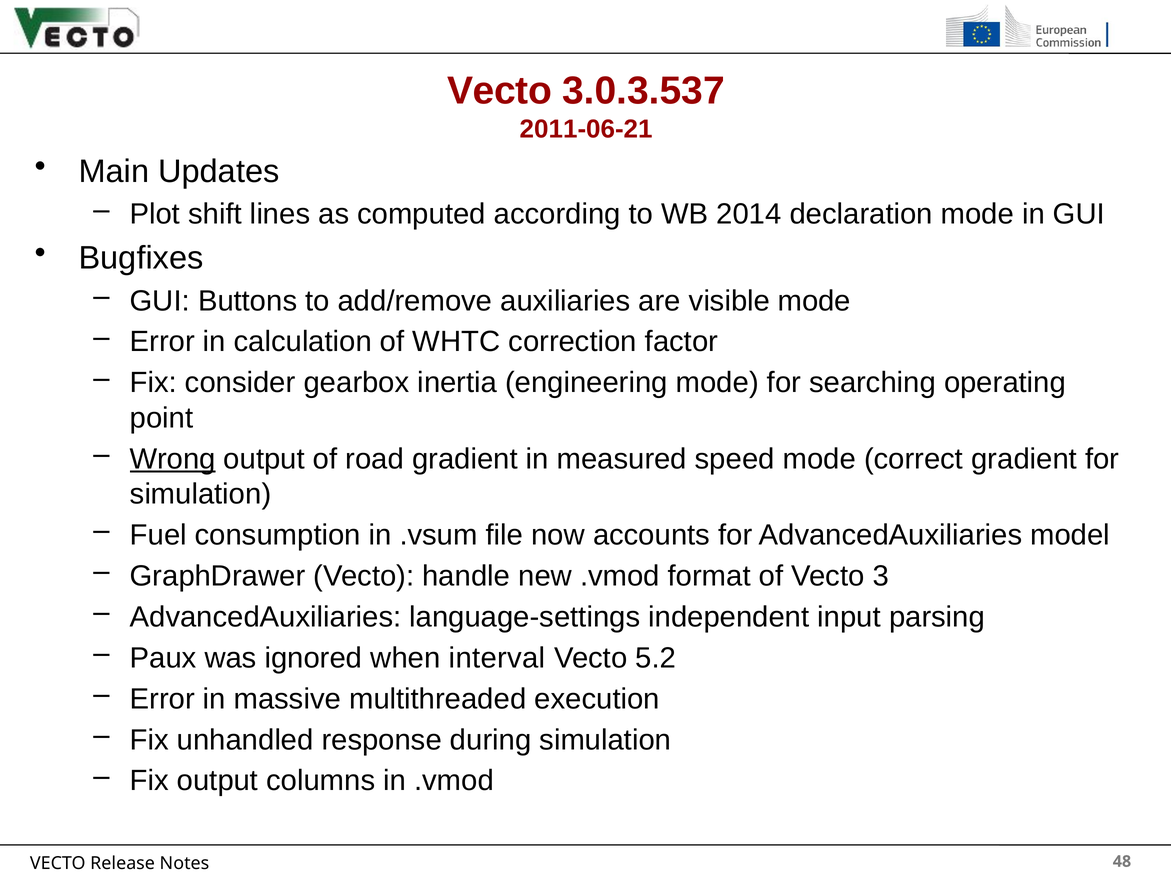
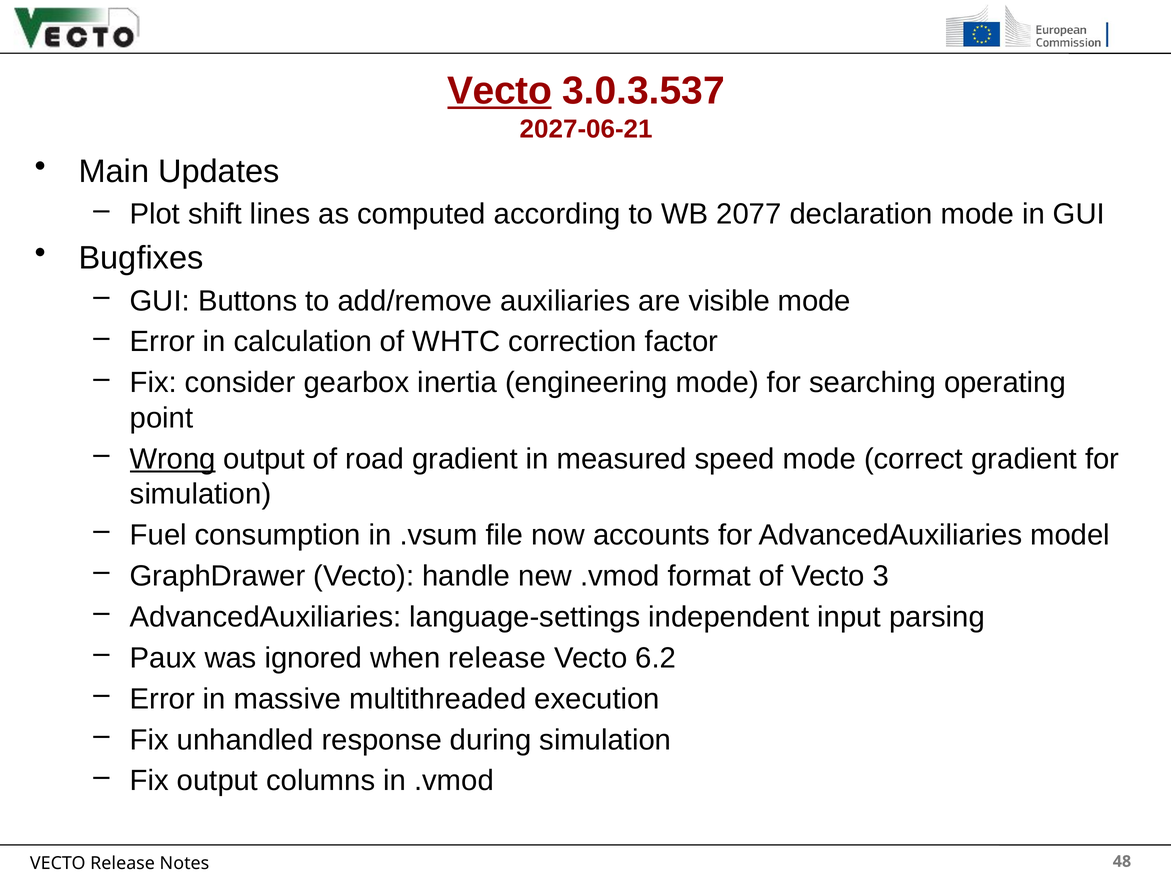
Vecto at (500, 91) underline: none -> present
2011-06-21: 2011-06-21 -> 2027-06-21
2014: 2014 -> 2077
when interval: interval -> release
5.2: 5.2 -> 6.2
